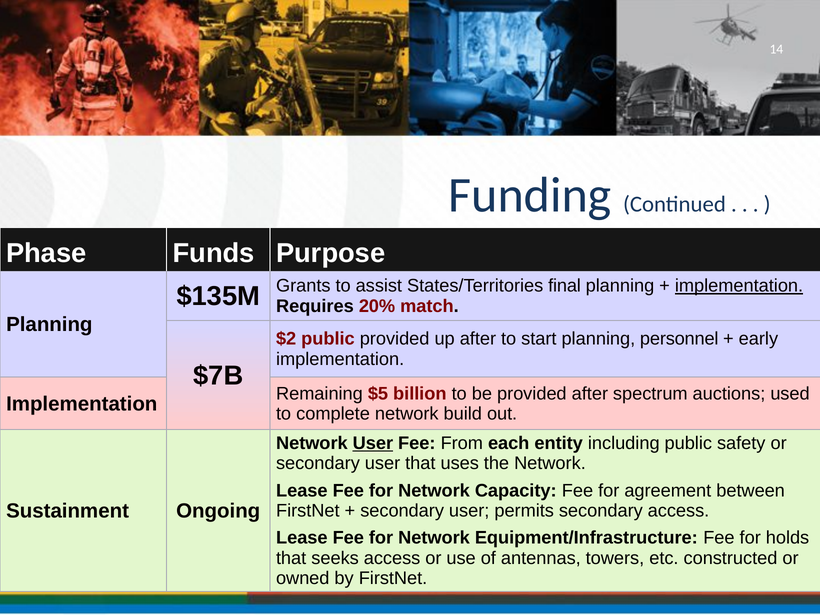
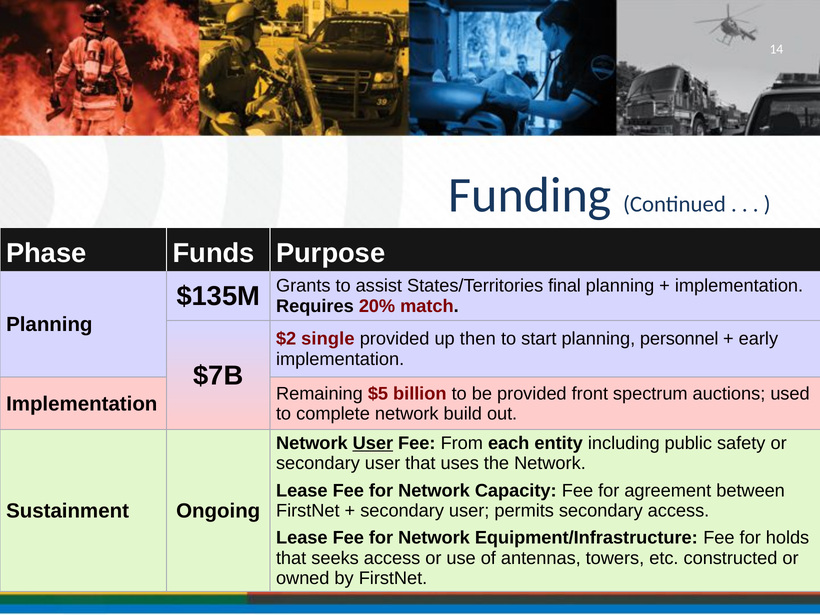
implementation at (739, 286) underline: present -> none
$2 public: public -> single
up after: after -> then
provided after: after -> front
